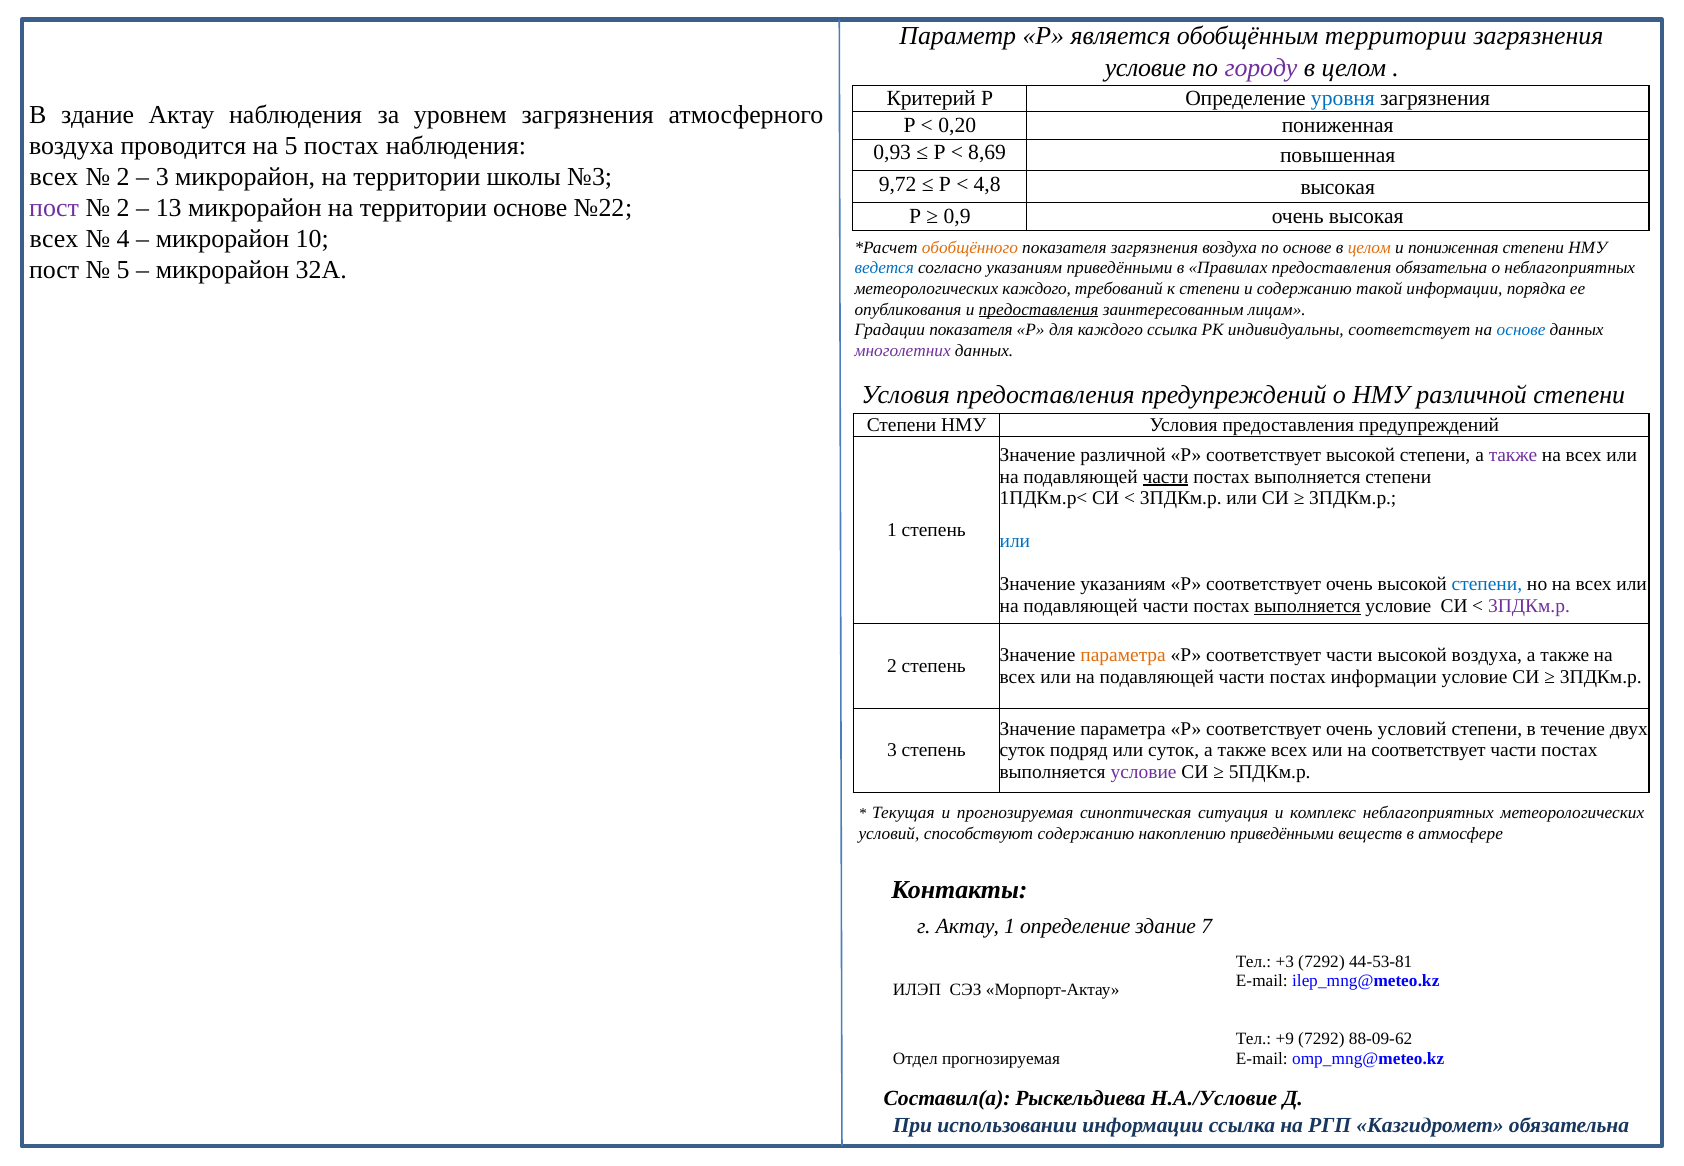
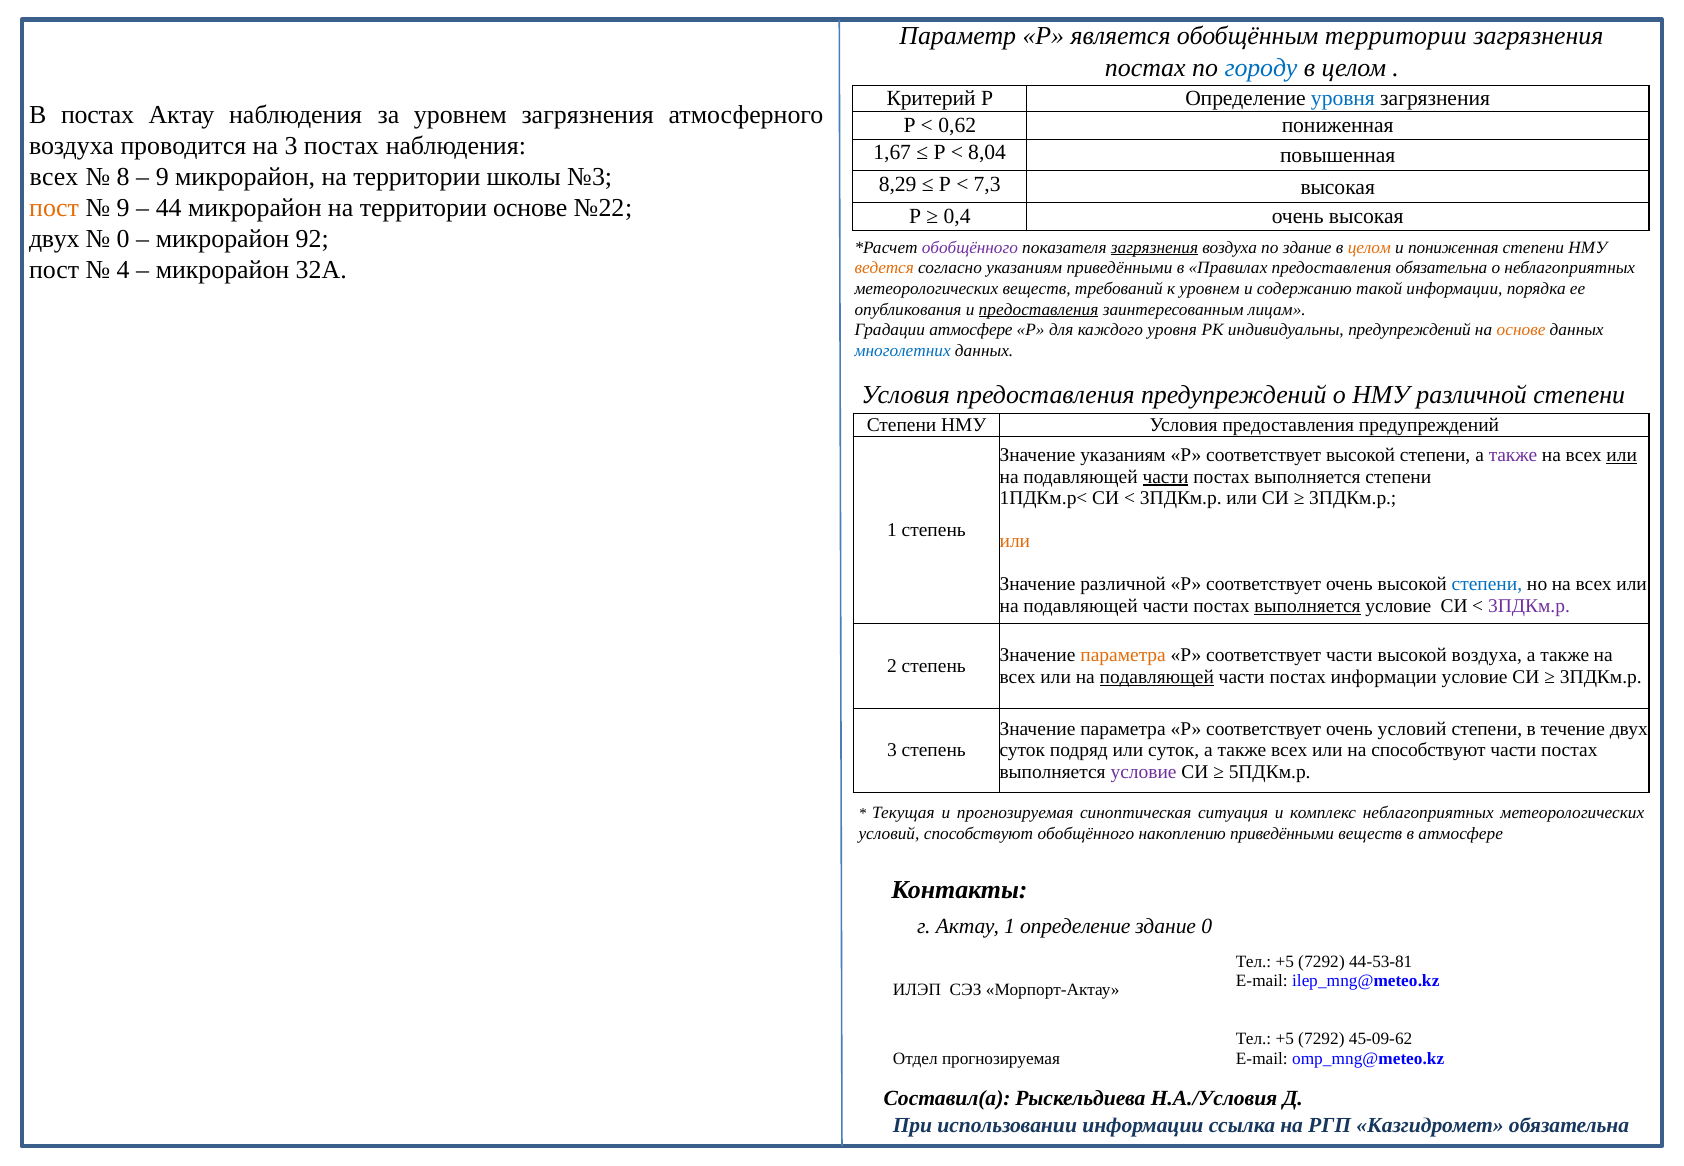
условие at (1145, 68): условие -> постах
городу colour: purple -> blue
В здание: здание -> постах
0,20: 0,20 -> 0,62
на 5: 5 -> 3
0,93: 0,93 -> 1,67
8,69: 8,69 -> 8,04
2 at (123, 177): 2 -> 8
3 at (162, 177): 3 -> 9
9,72: 9,72 -> 8,29
4,8: 4,8 -> 7,3
пост at (54, 208) colour: purple -> orange
2 at (123, 208): 2 -> 9
13: 13 -> 44
0,9: 0,9 -> 0,4
всех at (54, 239): всех -> двух
4 at (123, 239): 4 -> 0
10: 10 -> 92
обобщённого at (970, 247) colour: orange -> purple
загрязнения at (1154, 247) underline: none -> present
по основе: основе -> здание
5 at (123, 270): 5 -> 4
ведется colour: blue -> orange
метеорологических каждого: каждого -> веществ
к степени: степени -> уровнем
Градации показателя: показателя -> атмосфере
каждого ссылка: ссылка -> уровня
индивидуальны соответствует: соответствует -> предупреждений
основе at (1521, 330) colour: blue -> orange
многолетних colour: purple -> blue
Значение различной: различной -> указаниям
или at (1622, 455) underline: none -> present
или at (1015, 541) colour: blue -> orange
Значение указаниям: указаниям -> различной
подавляющей at (1157, 677) underline: none -> present
на соответствует: соответствует -> способствуют
способствуют содержанию: содержанию -> обобщённого
здание 7: 7 -> 0
+3 at (1285, 961): +3 -> +5
+9 at (1285, 1039): +9 -> +5
88-09-62: 88-09-62 -> 45-09-62
Н.А./Условие: Н.А./Условие -> Н.А./Условия
